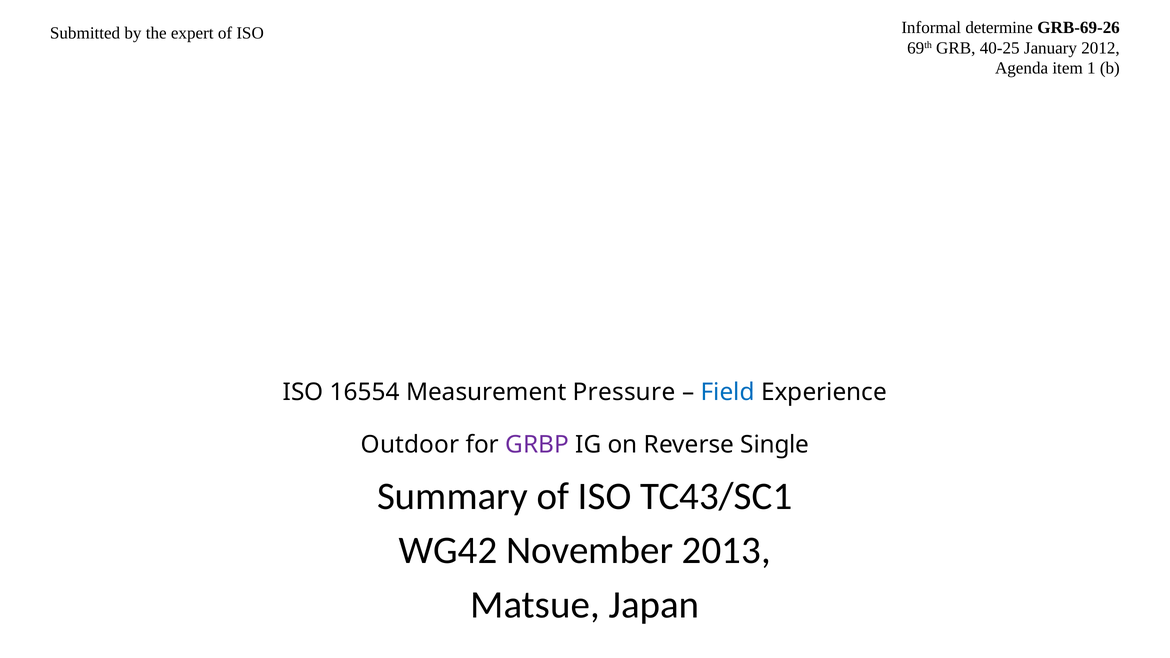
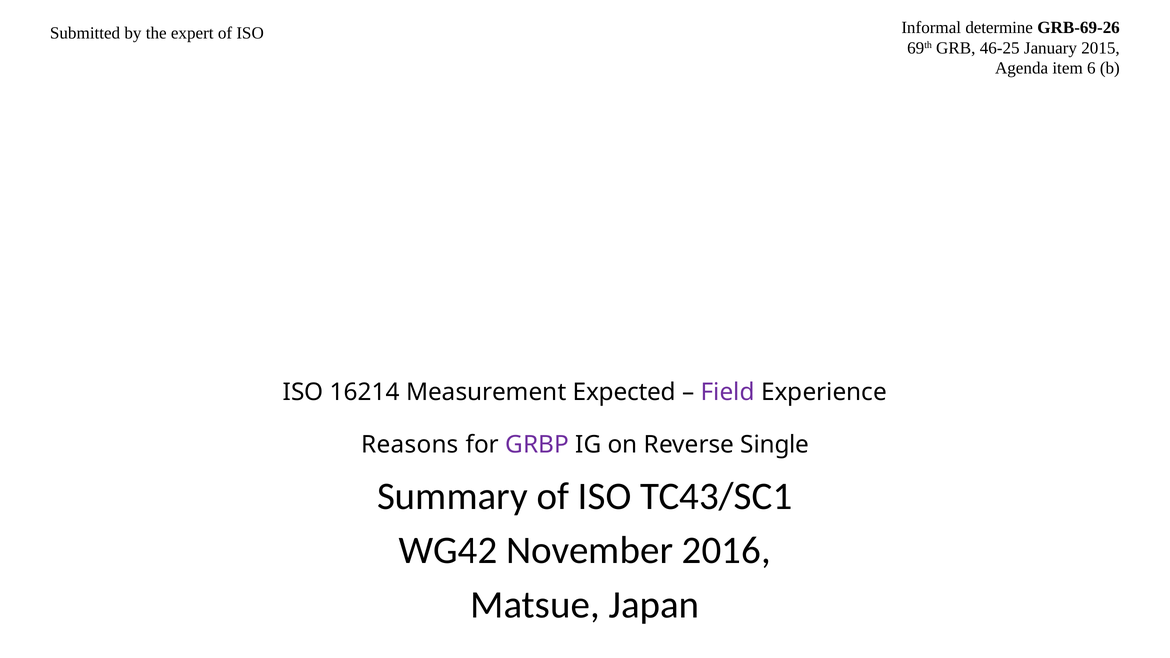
40-25: 40-25 -> 46-25
2012: 2012 -> 2015
1: 1 -> 6
16554: 16554 -> 16214
Pressure: Pressure -> Expected
Field colour: blue -> purple
Outdoor: Outdoor -> Reasons
2013: 2013 -> 2016
